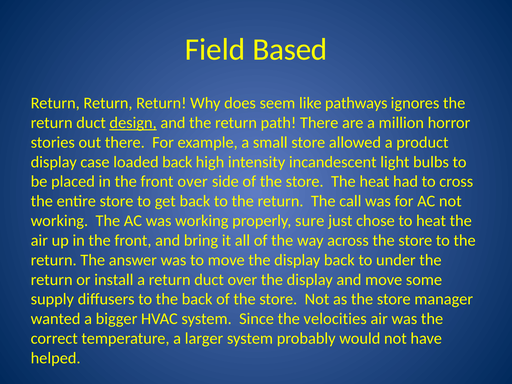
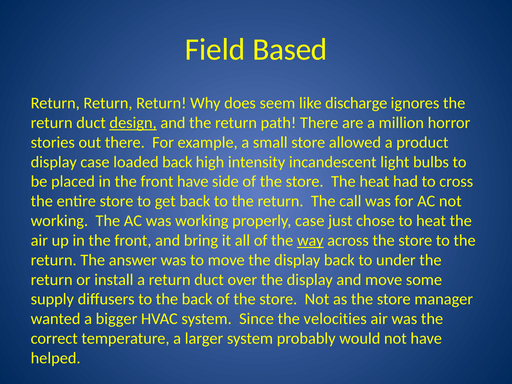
pathways: pathways -> discharge
front over: over -> have
properly sure: sure -> case
way underline: none -> present
